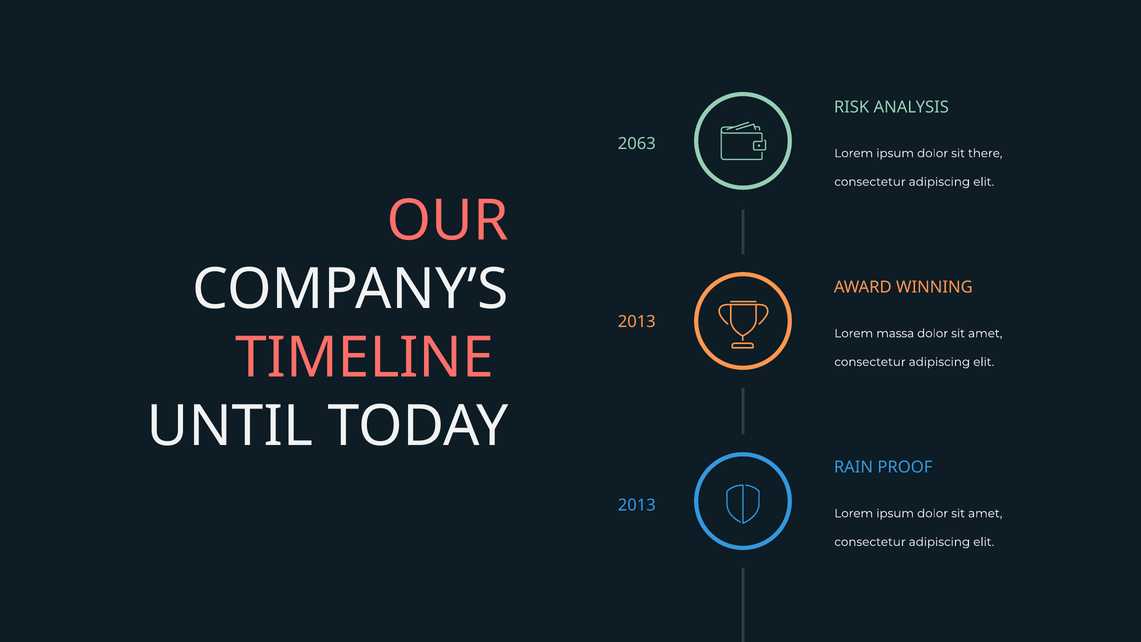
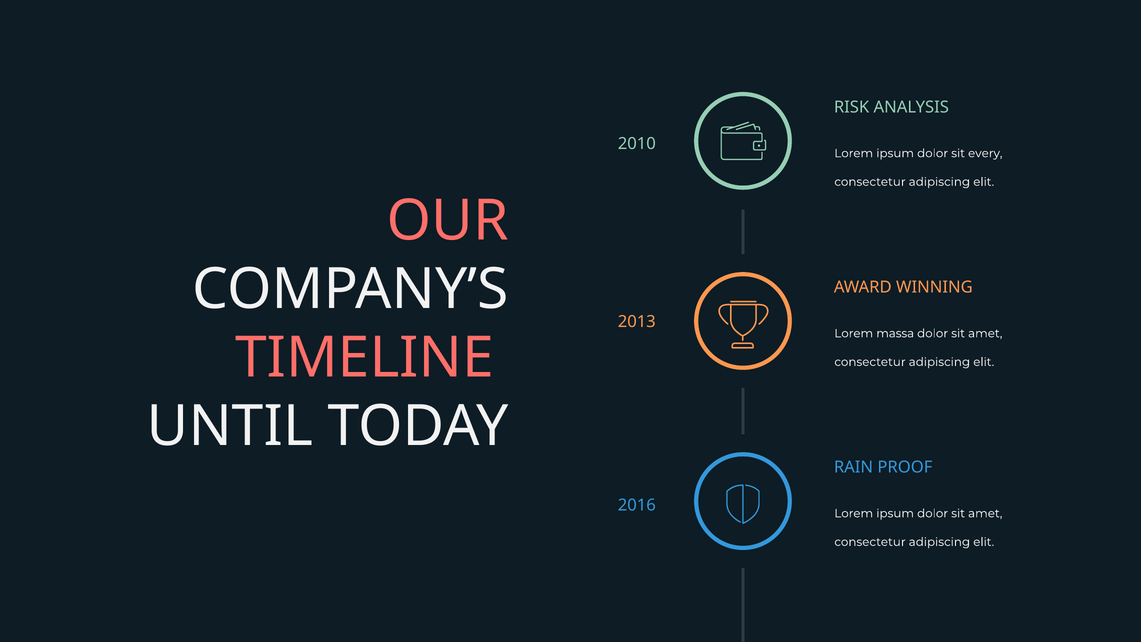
2063: 2063 -> 2010
there: there -> every
2013 at (637, 505): 2013 -> 2016
